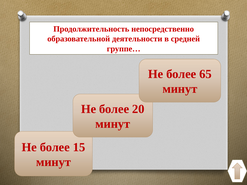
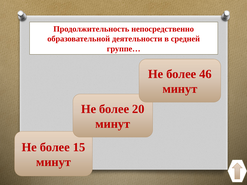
65: 65 -> 46
